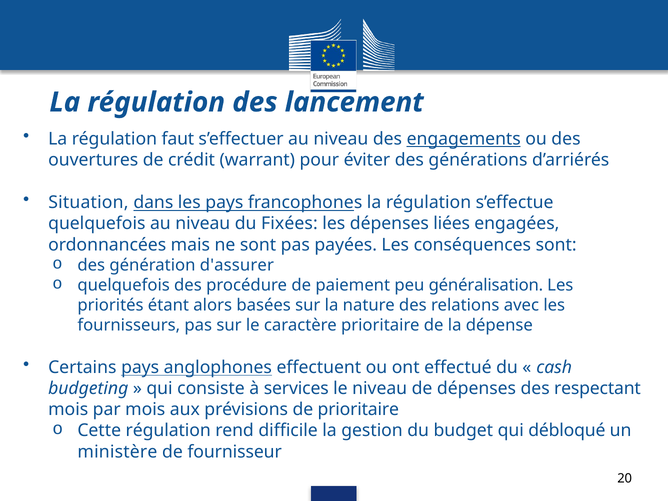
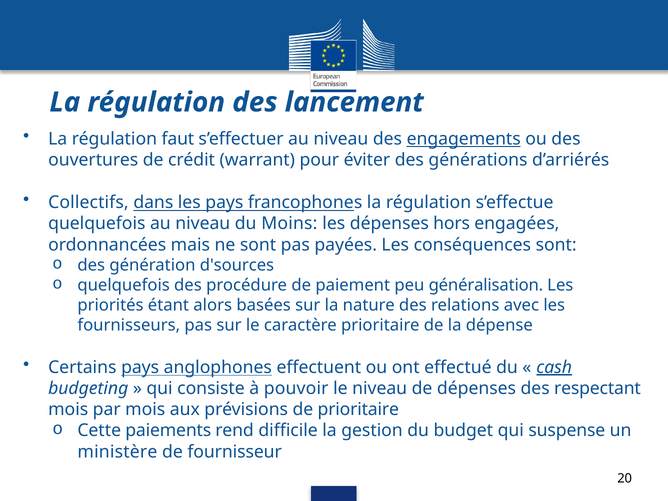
Situation: Situation -> Collectifs
Fixées: Fixées -> Moins
liées: liées -> hors
d'assurer: d'assurer -> d'sources
cash underline: none -> present
services: services -> pouvoir
Cette régulation: régulation -> paiements
débloqué: débloqué -> suspense
